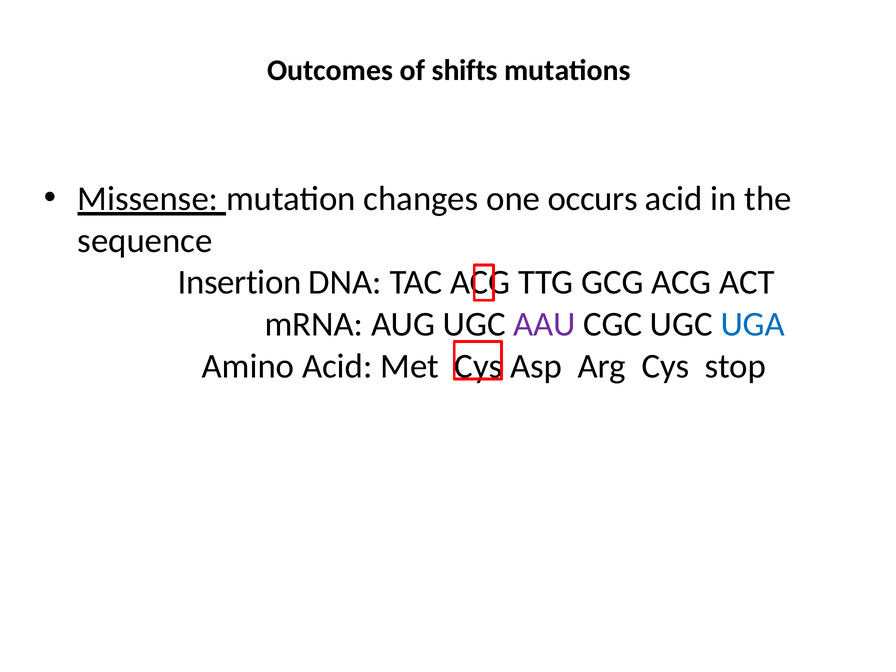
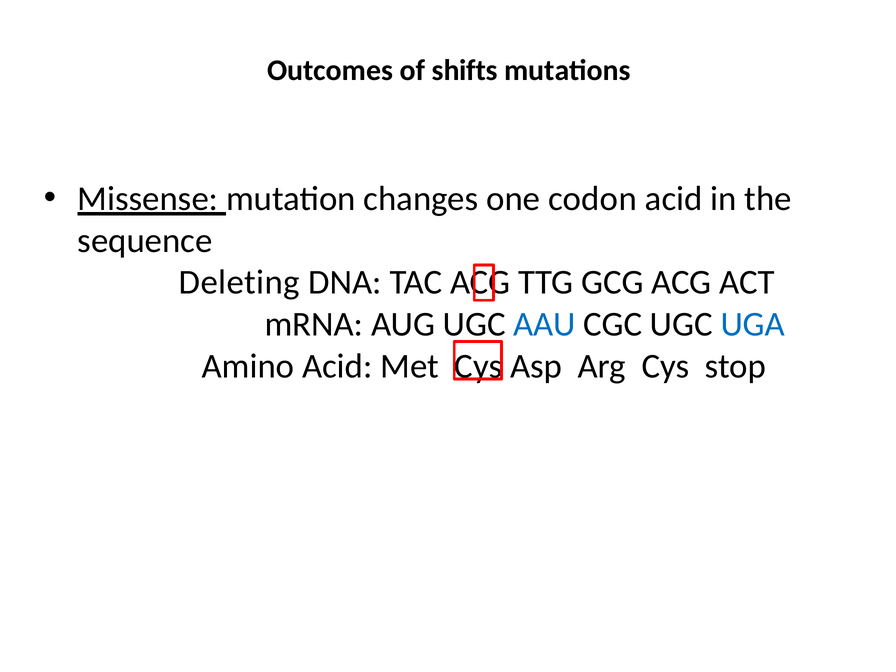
occurs: occurs -> codon
Insertion: Insertion -> Deleting
AAU colour: purple -> blue
